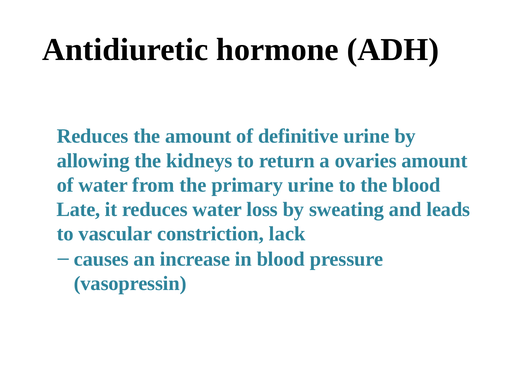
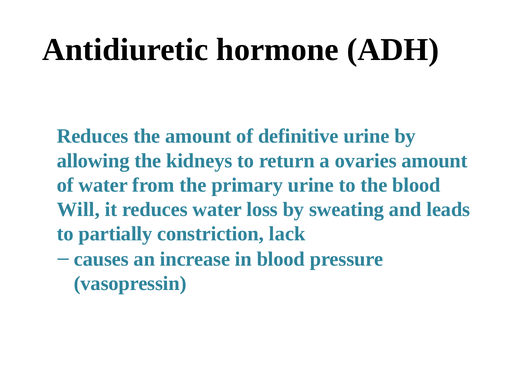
Late: Late -> Will
vascular: vascular -> partially
